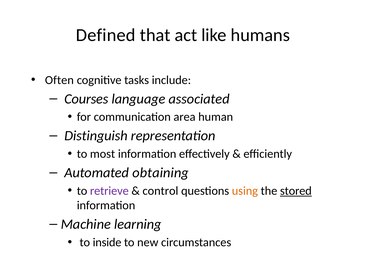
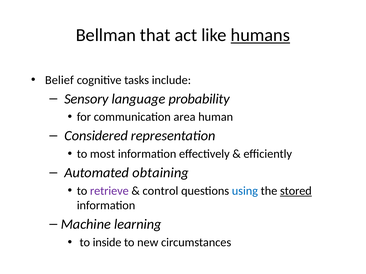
Defined: Defined -> Bellman
humans underline: none -> present
Often: Often -> Belief
Courses: Courses -> Sensory
associated: associated -> probability
Distinguish: Distinguish -> Considered
using colour: orange -> blue
